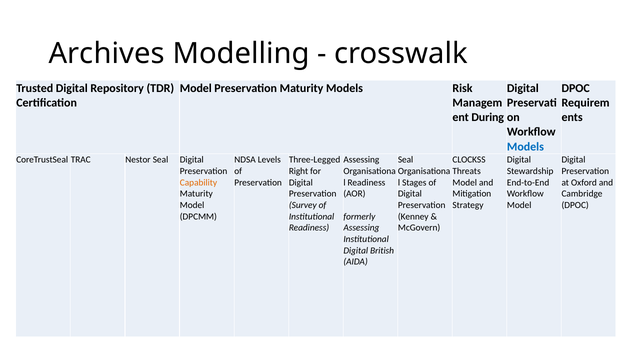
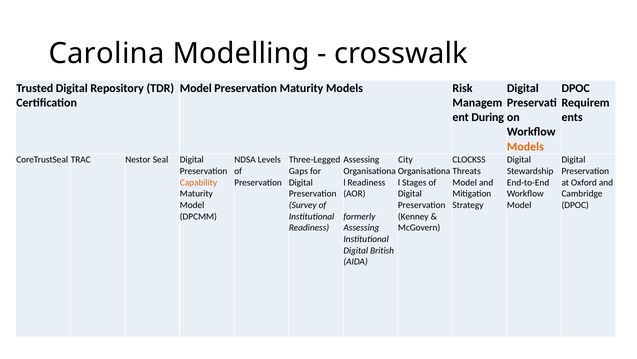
Archives: Archives -> Carolina
Models at (525, 146) colour: blue -> orange
Seal at (406, 160): Seal -> City
Right: Right -> Gaps
